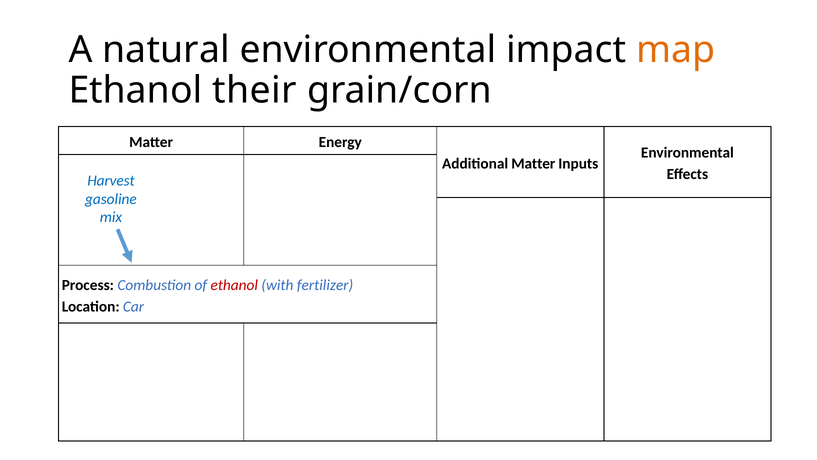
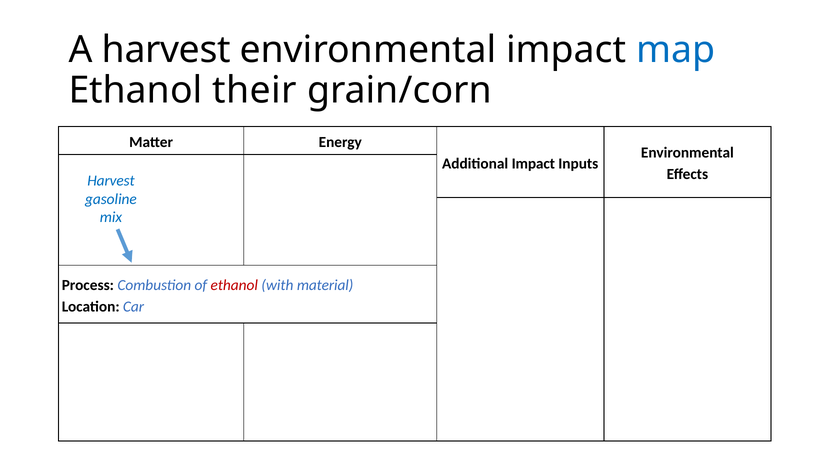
A natural: natural -> harvest
map colour: orange -> blue
Additional Matter: Matter -> Impact
fertilizer: fertilizer -> material
